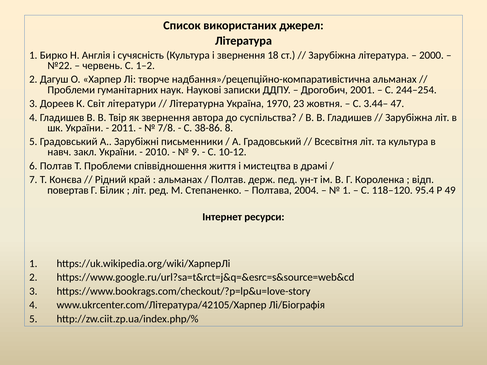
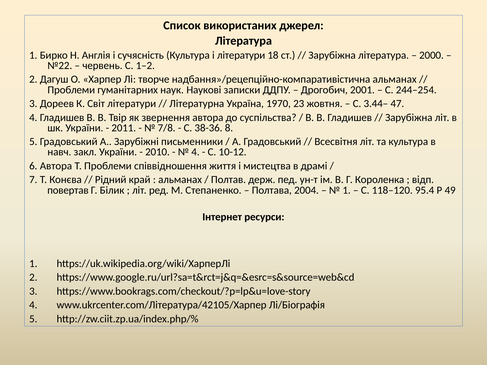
і звернення: звернення -> літератури
38-86: 38-86 -> 38-36
9 at (195, 152): 9 -> 4
6 Полтав: Полтав -> Автора
